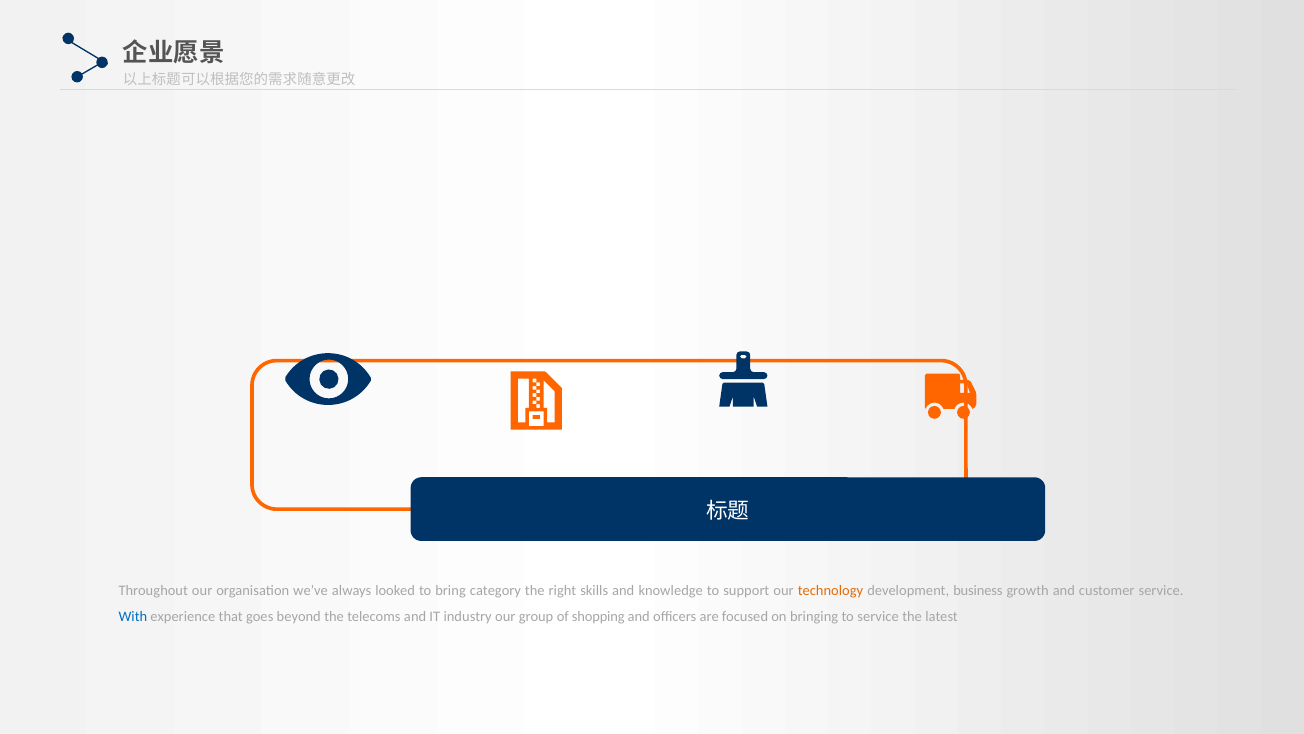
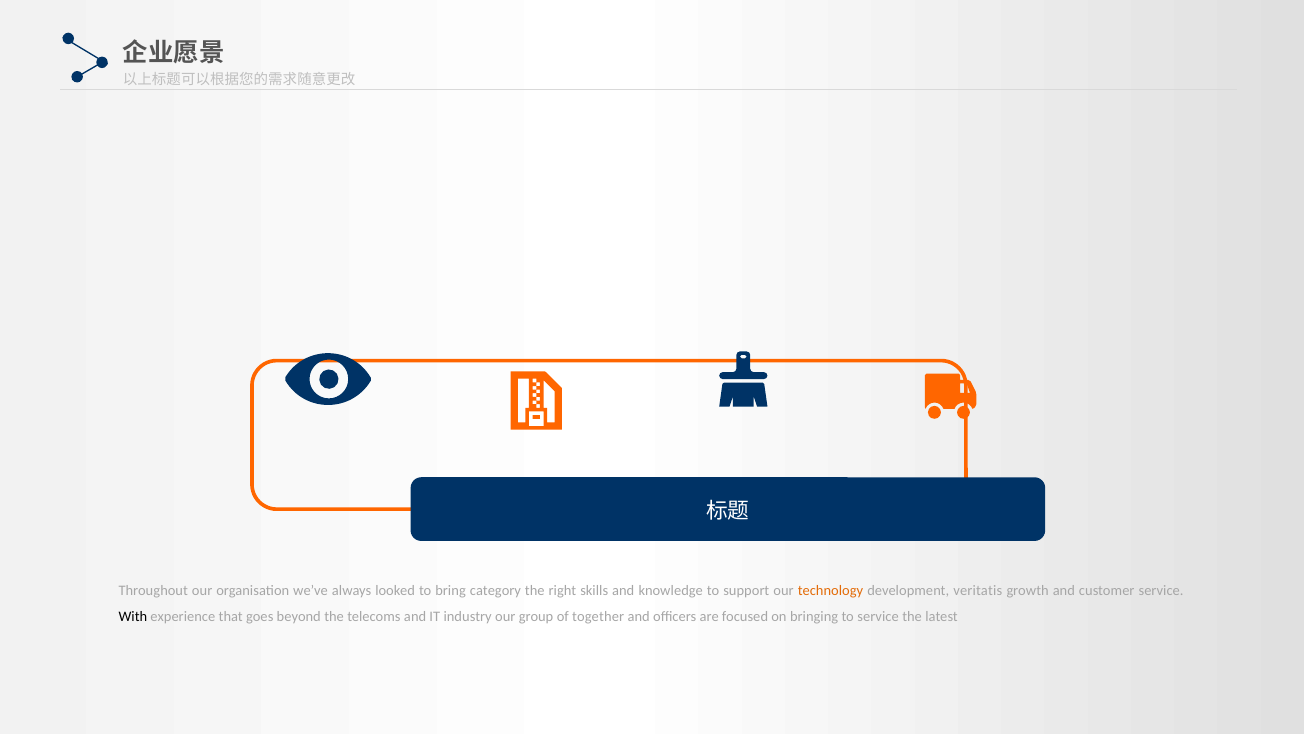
business: business -> veritatis
With colour: blue -> black
shopping: shopping -> together
